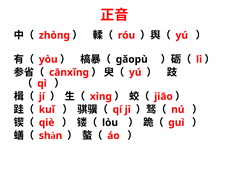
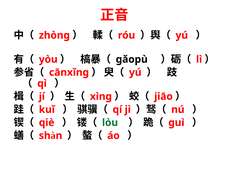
lòu colour: black -> green
